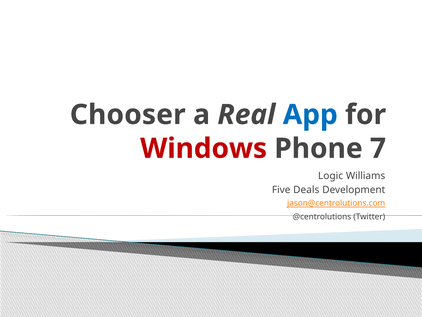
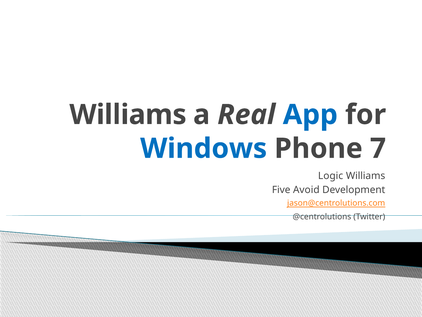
Chooser at (128, 115): Chooser -> Williams
Windows colour: red -> blue
Deals: Deals -> Avoid
